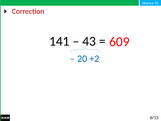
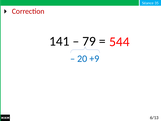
43: 43 -> 79
609: 609 -> 544
+2: +2 -> +9
